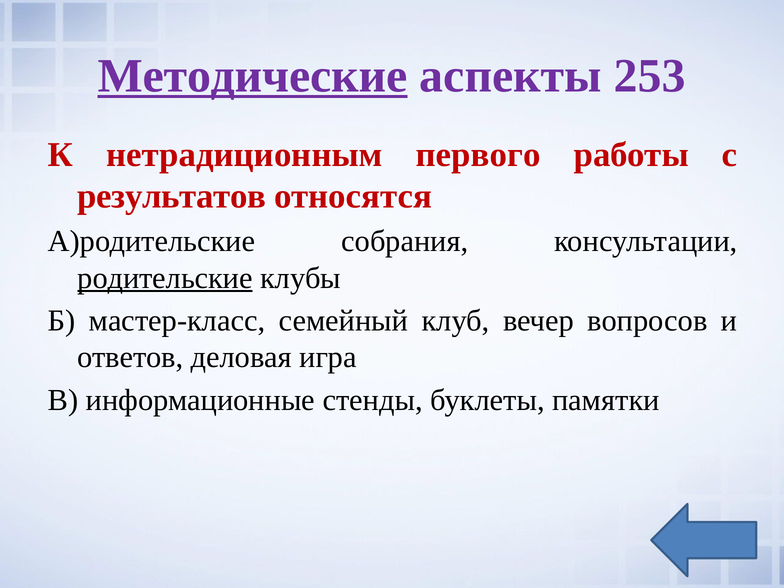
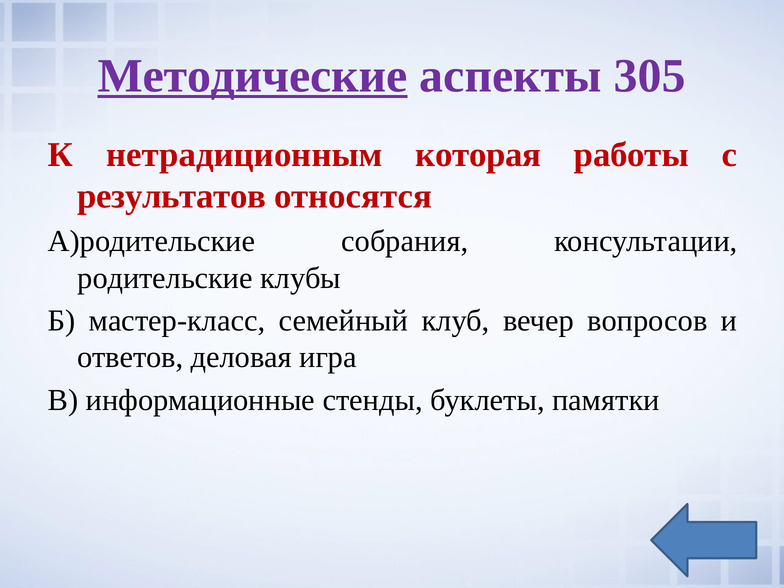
253: 253 -> 305
первого: первого -> которая
родительские underline: present -> none
